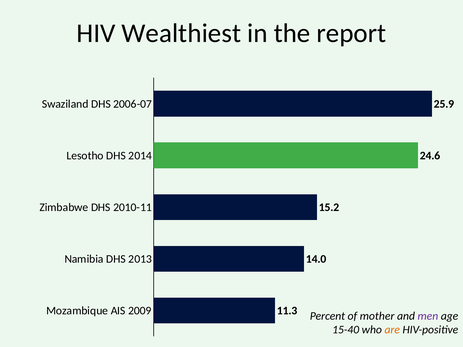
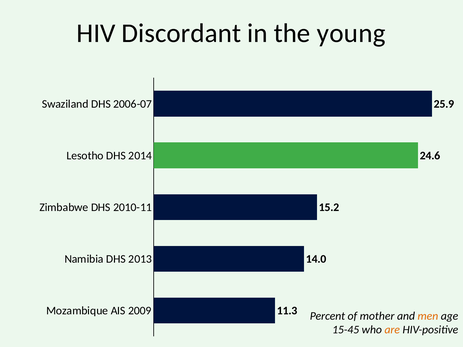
Wealthiest: Wealthiest -> Discordant
report: report -> young
men colour: purple -> orange
15-40: 15-40 -> 15-45
